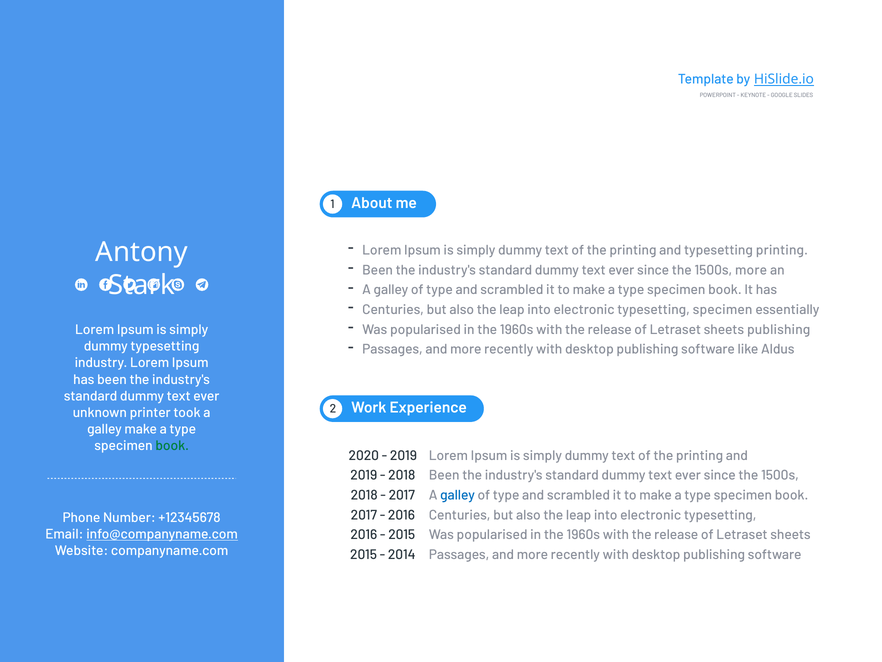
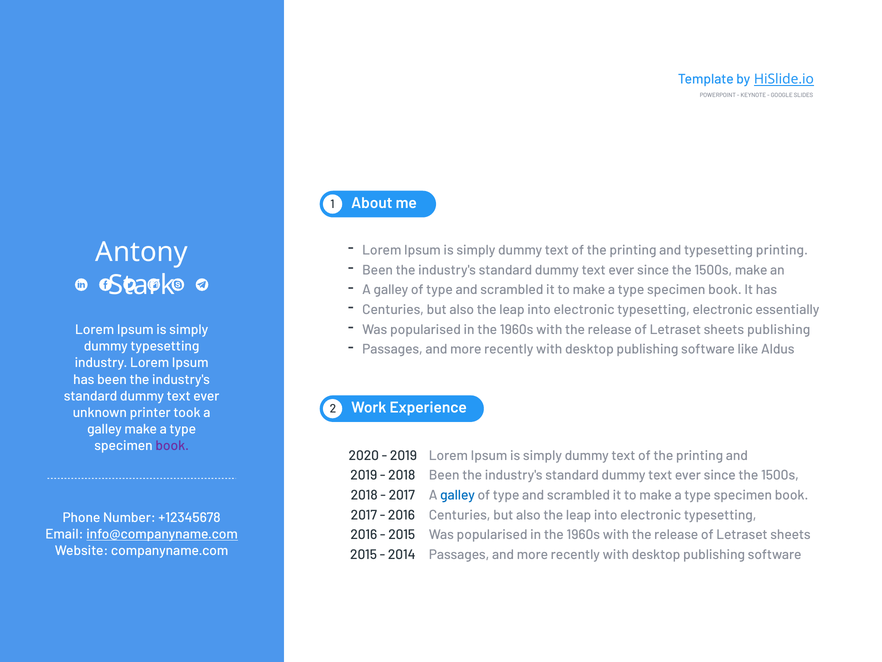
1500s more: more -> make
typesetting specimen: specimen -> electronic
book at (172, 445) colour: green -> purple
